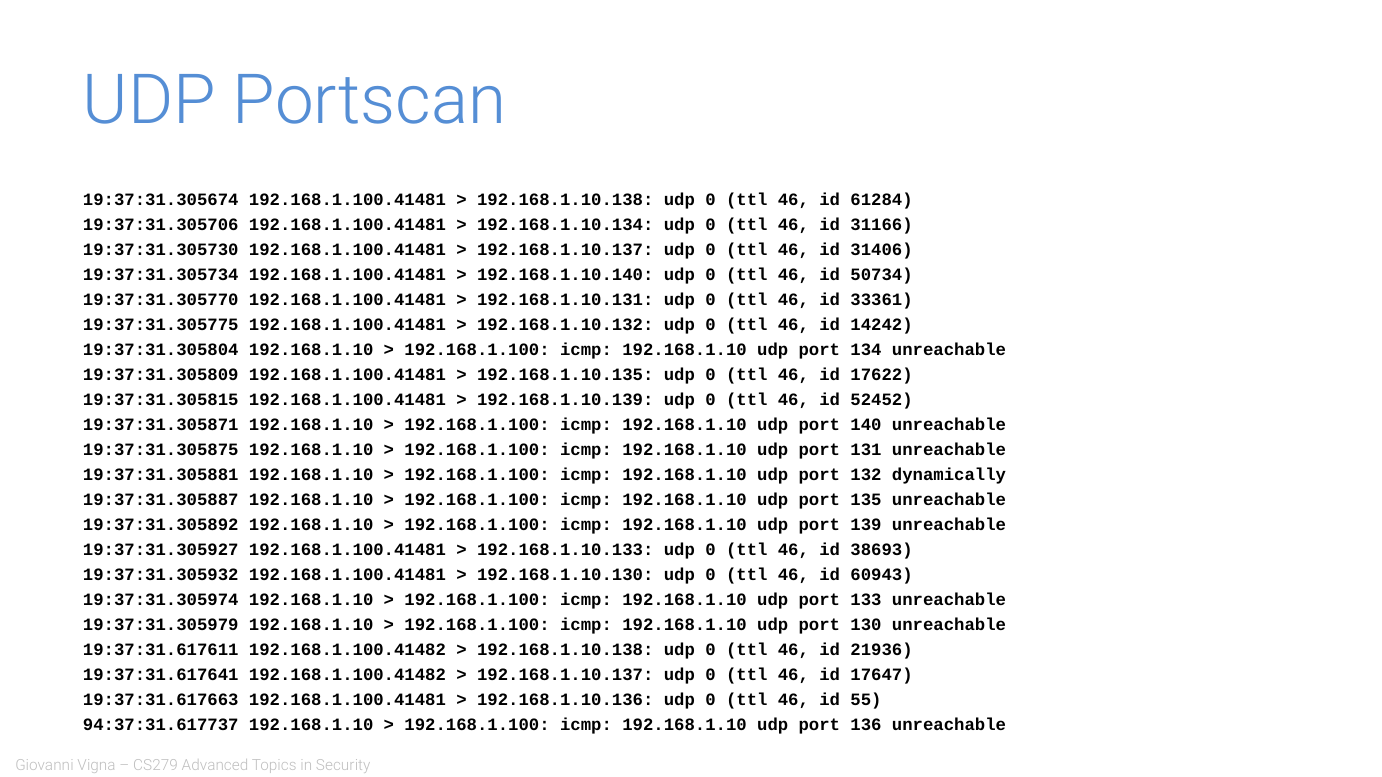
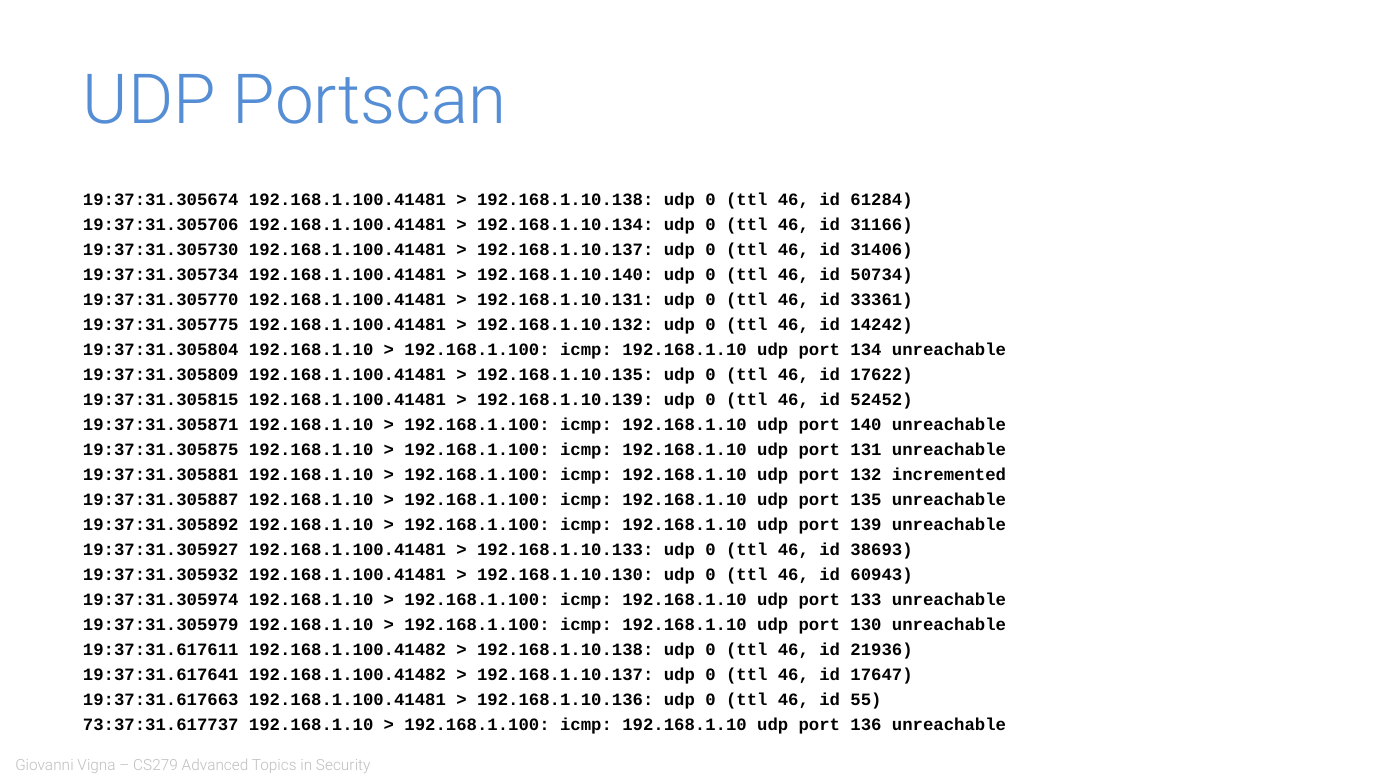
dynamically: dynamically -> incremented
94:37:31.617737: 94:37:31.617737 -> 73:37:31.617737
